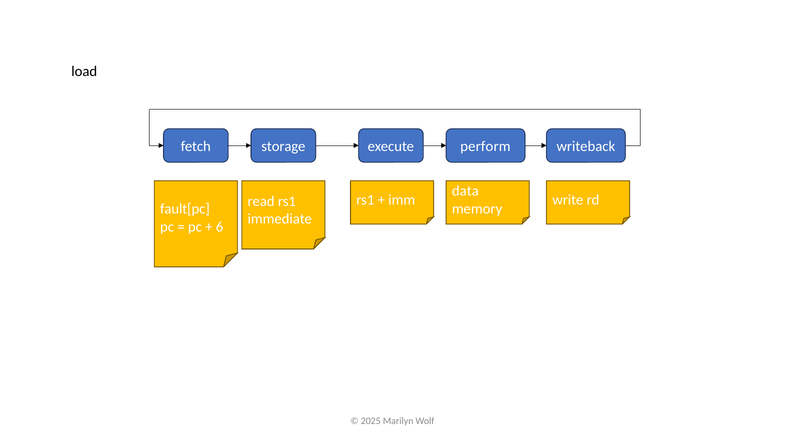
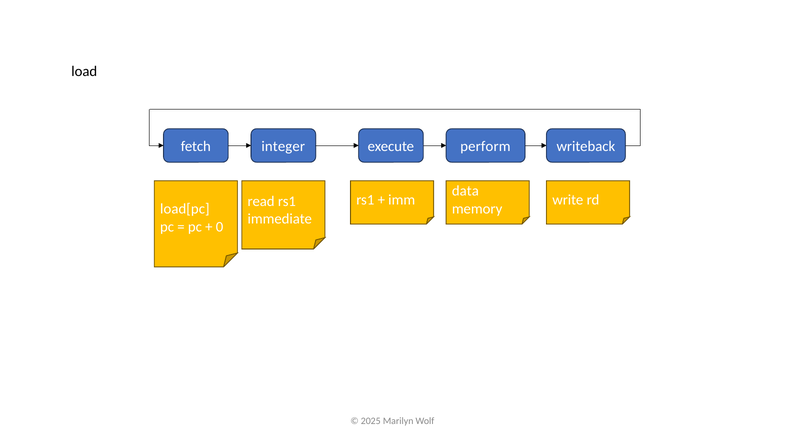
storage: storage -> integer
fault[pc: fault[pc -> load[pc
6: 6 -> 0
